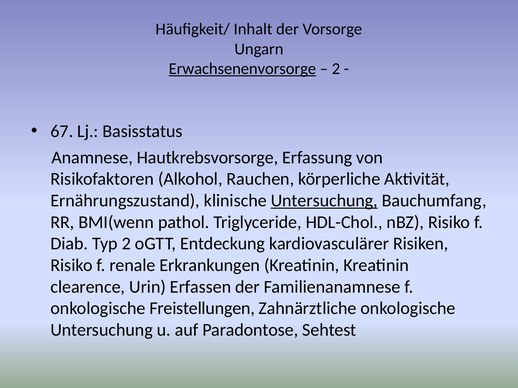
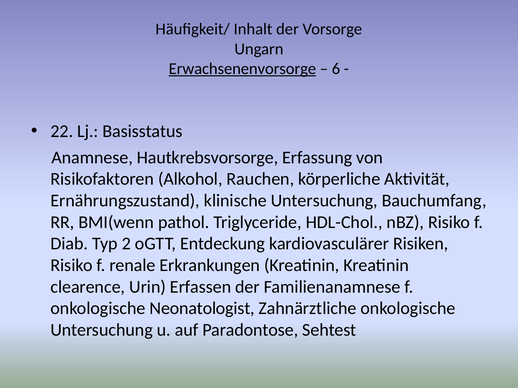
2 at (336, 69): 2 -> 6
67: 67 -> 22
Untersuchung at (324, 201) underline: present -> none
Freistellungen: Freistellungen -> Neonatologist
